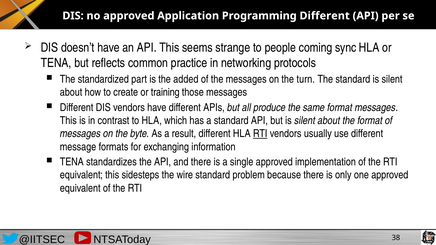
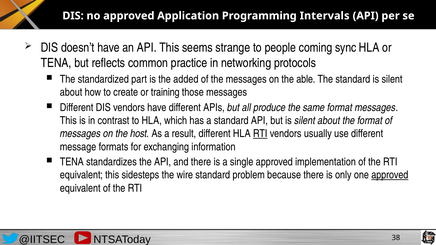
Programming Different: Different -> Intervals
turn: turn -> able
byte: byte -> host
approved at (390, 175) underline: none -> present
